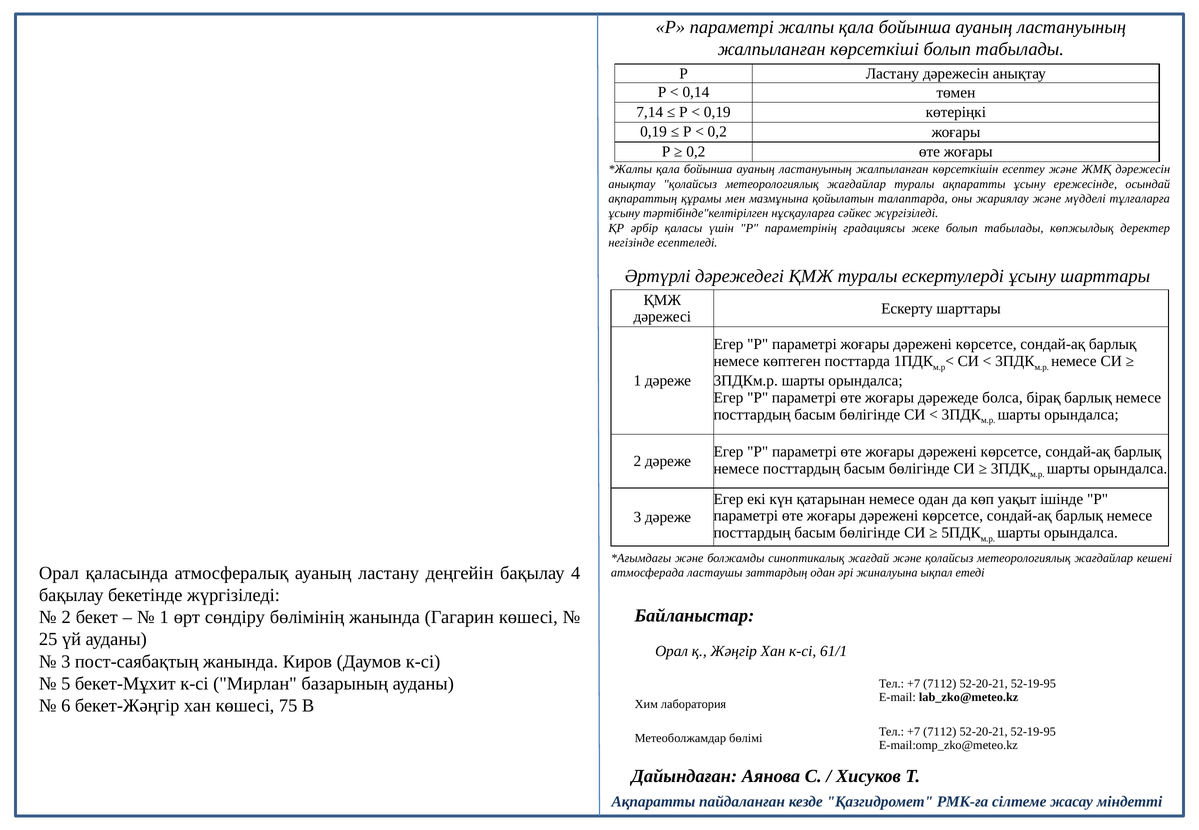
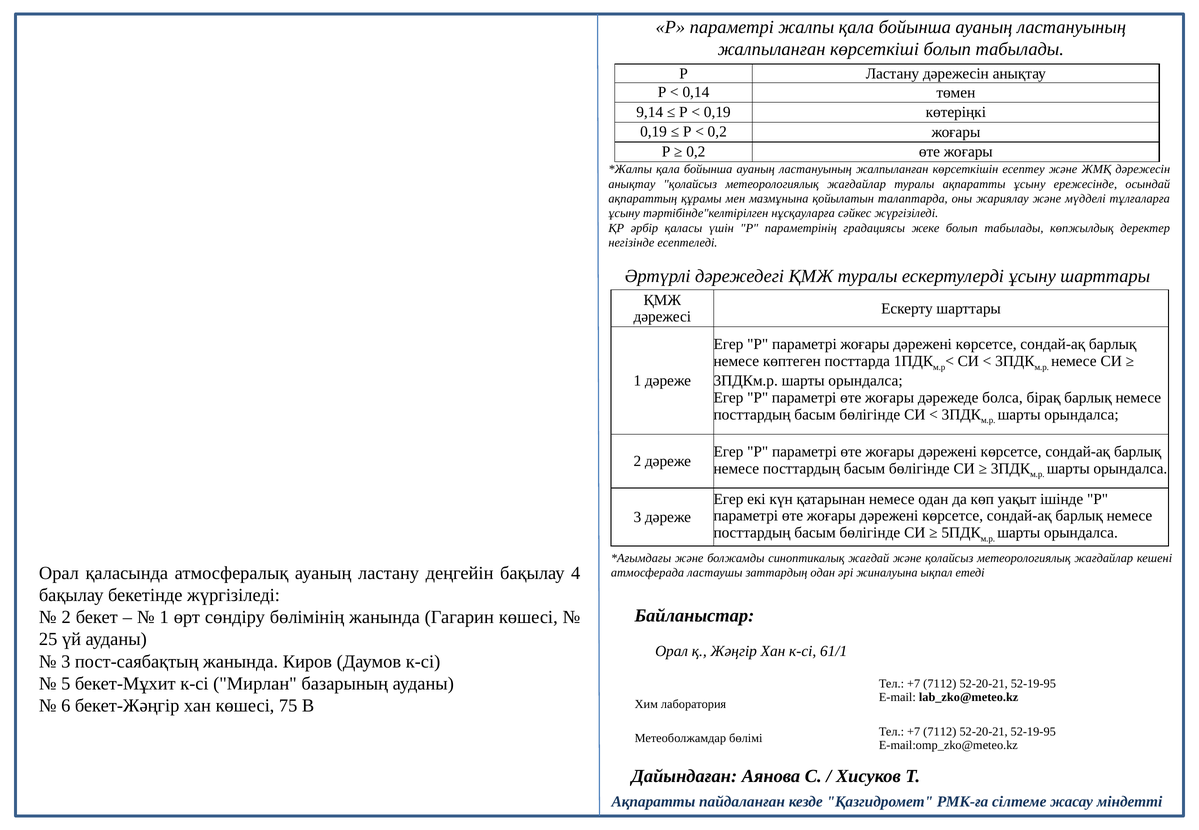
7,14: 7,14 -> 9,14
